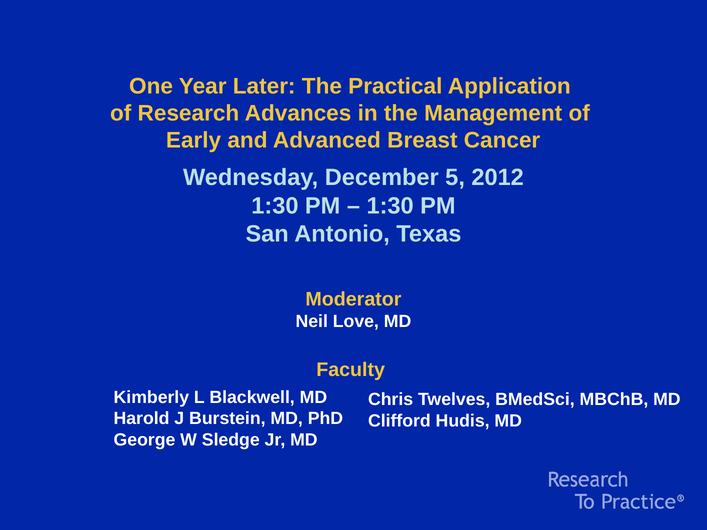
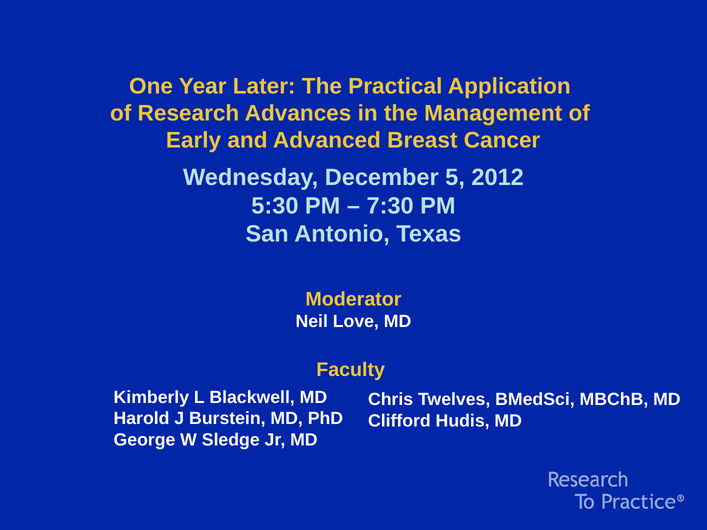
1:30 at (275, 206): 1:30 -> 5:30
1:30 at (390, 206): 1:30 -> 7:30
